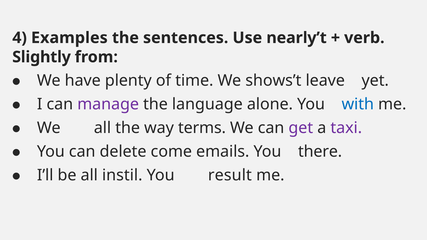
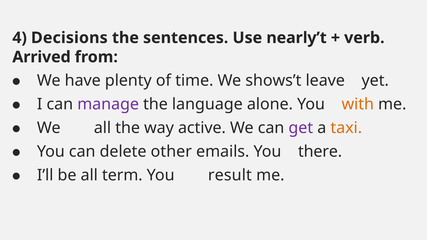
Examples: Examples -> Decisions
Slightly: Slightly -> Arrived
with colour: blue -> orange
terms: terms -> active
taxi colour: purple -> orange
come: come -> other
instil: instil -> term
